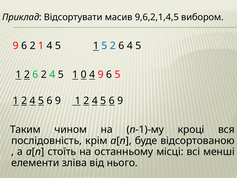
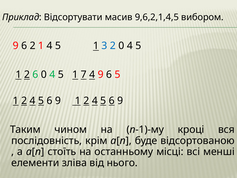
1 5: 5 -> 3
6 at (121, 46): 6 -> 0
2 6 2: 2 -> 0
0: 0 -> 7
